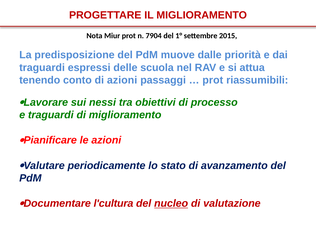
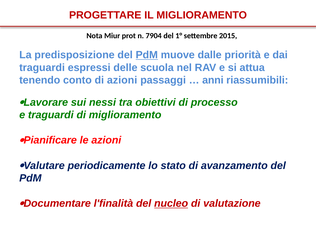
PdM at (147, 55) underline: none -> present
prot at (213, 80): prot -> anni
l'cultura: l'cultura -> l'finalità
